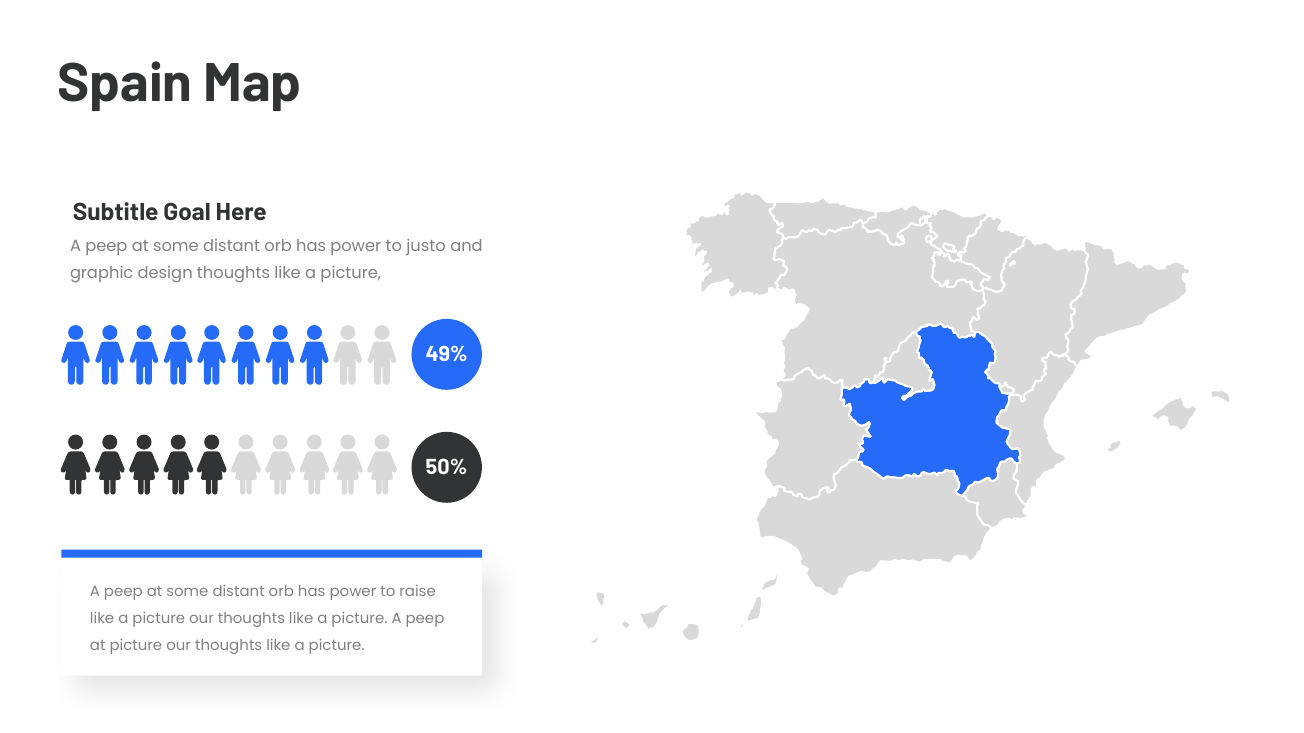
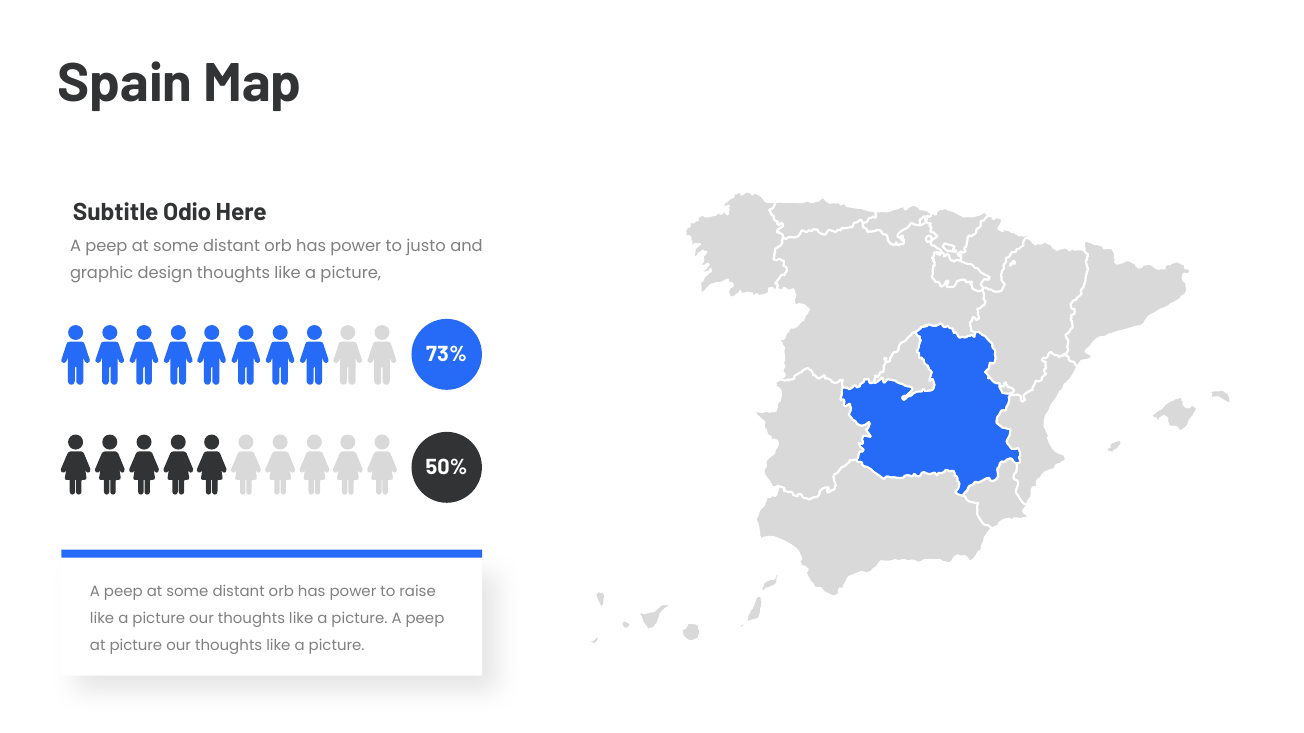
Goal: Goal -> Odio
49%: 49% -> 73%
